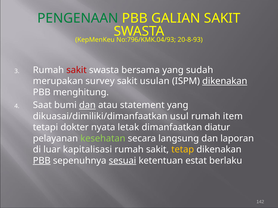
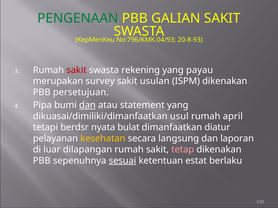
bersama: bersama -> rekening
sudah: sudah -> payau
dikenakan at (225, 81) underline: present -> none
menghitung: menghitung -> persetujuan
Saat: Saat -> Pipa
item: item -> april
dokter: dokter -> berdsr
letak: letak -> bulat
kesehatan colour: light green -> yellow
kapitalisasi: kapitalisasi -> dilapangan
tetap colour: yellow -> pink
PBB at (42, 161) underline: present -> none
